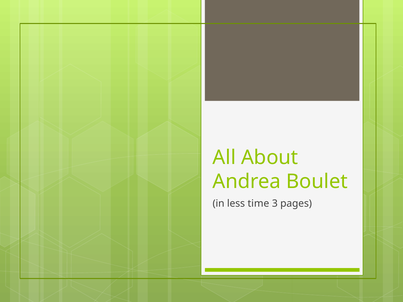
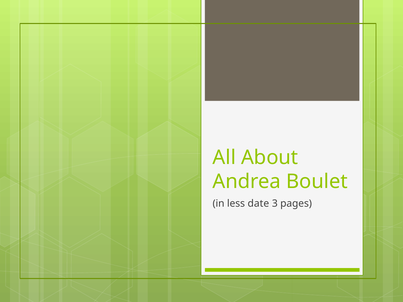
time: time -> date
